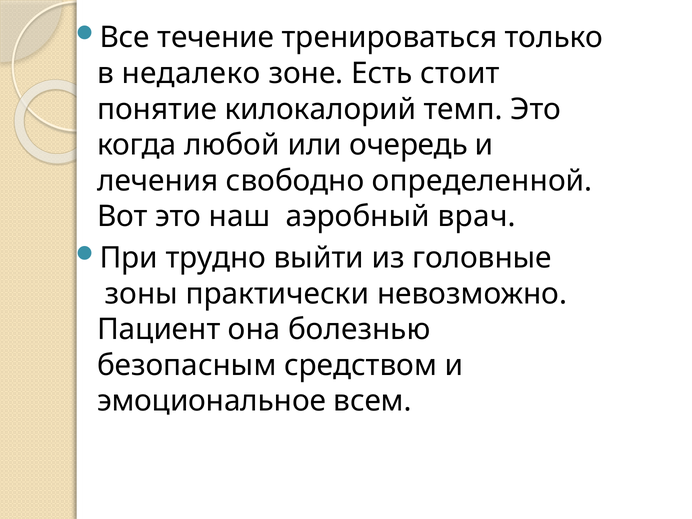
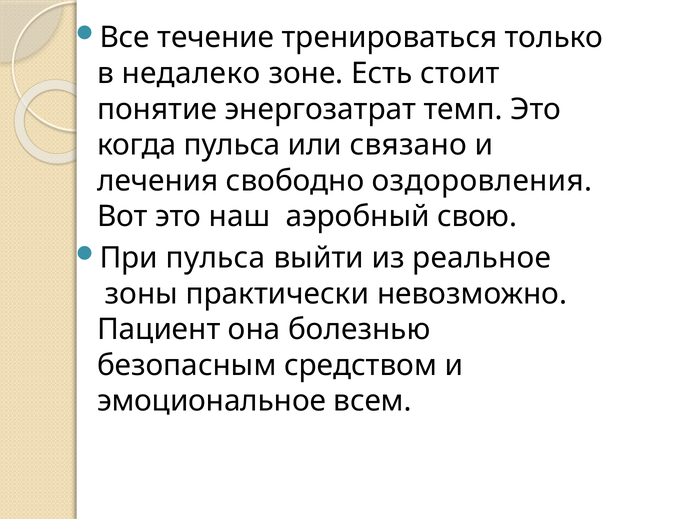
килокалорий: килокалорий -> энергозатрат
когда любой: любой -> пульса
очередь: очередь -> связано
определенной: определенной -> оздоровления
врач: врач -> свою
При трудно: трудно -> пульса
головные: головные -> реальное
